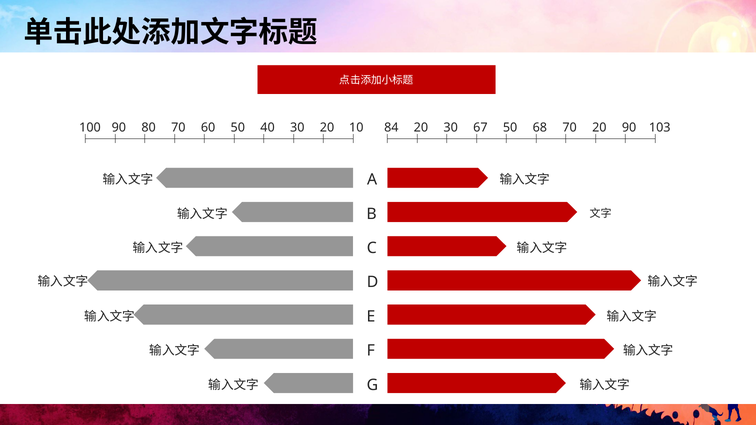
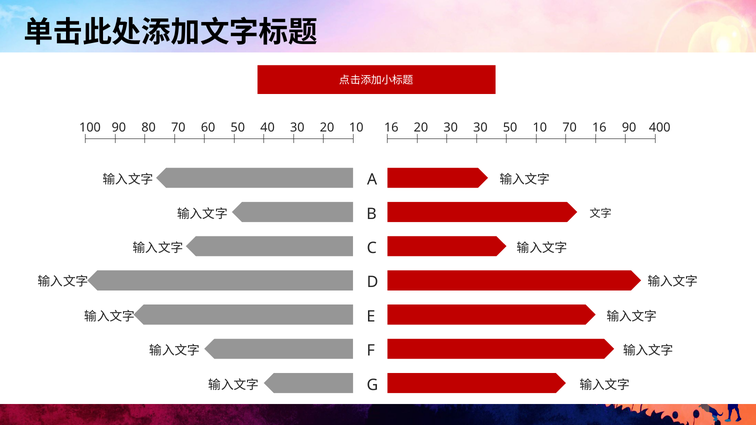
100 84: 84 -> 16
30 67: 67 -> 30
50 68: 68 -> 10
70 20: 20 -> 16
103: 103 -> 400
